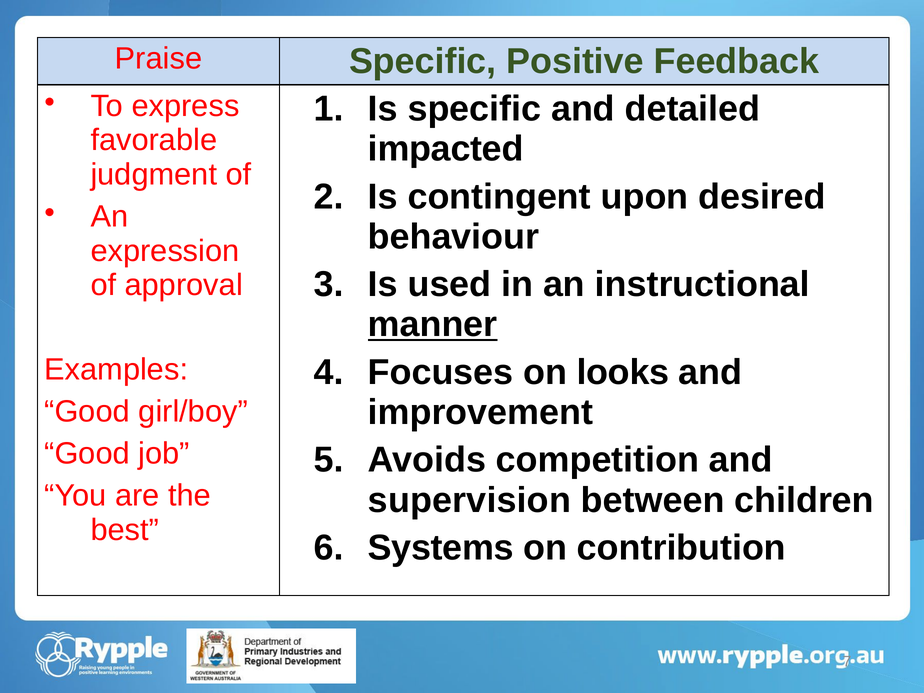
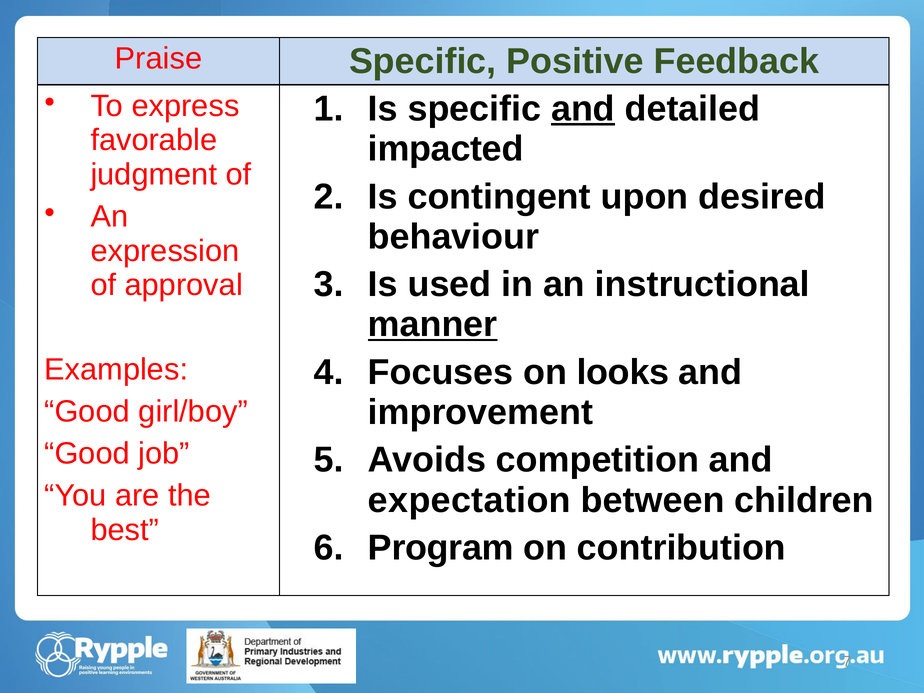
and at (583, 109) underline: none -> present
supervision: supervision -> expectation
Systems: Systems -> Program
